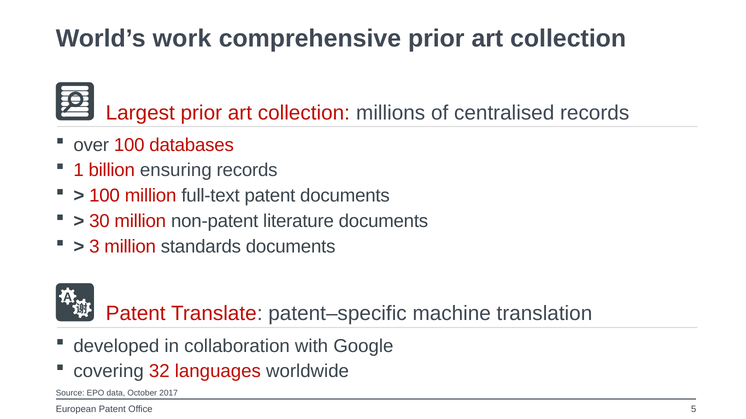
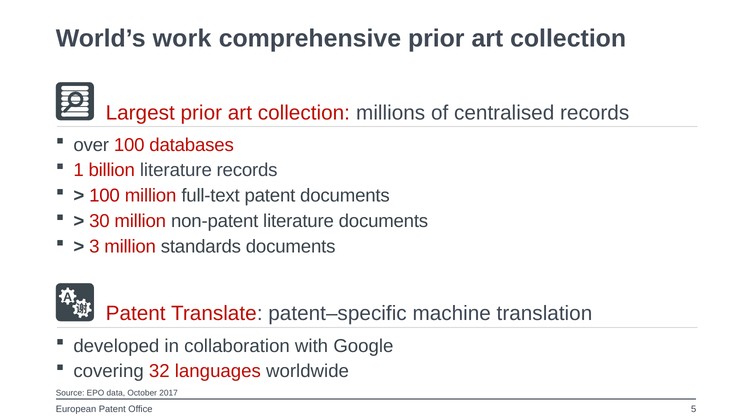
billion ensuring: ensuring -> literature
